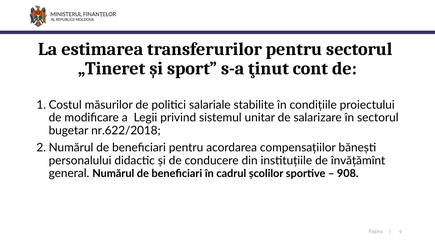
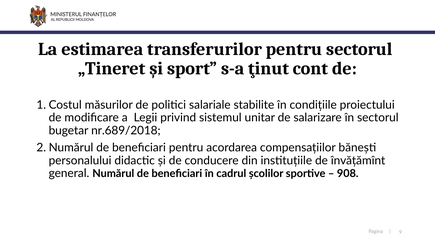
nr.622/2018: nr.622/2018 -> nr.689/2018
